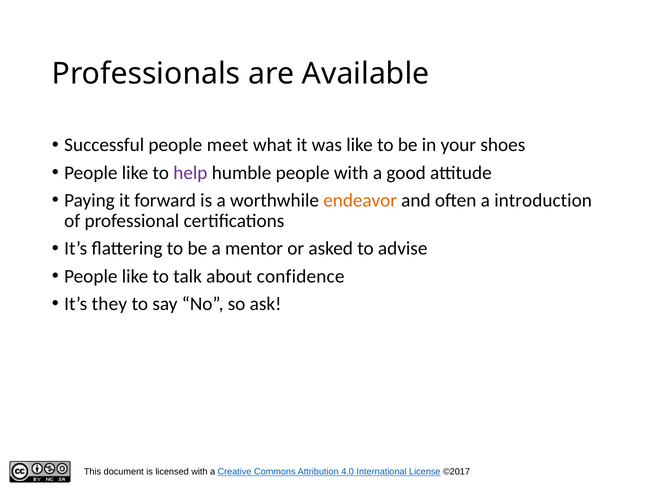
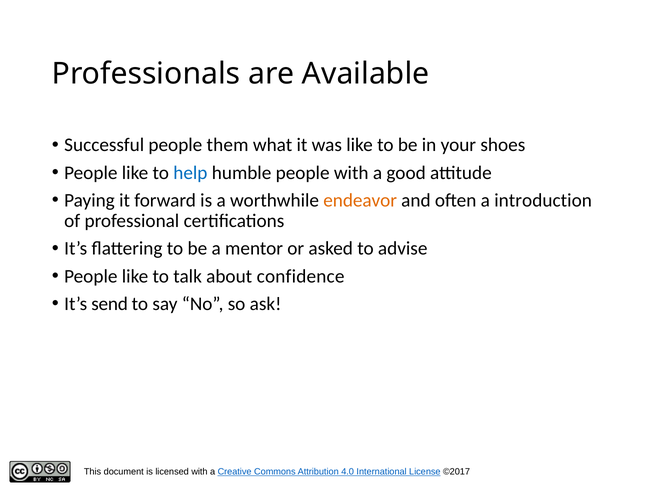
meet: meet -> them
help colour: purple -> blue
they: they -> send
